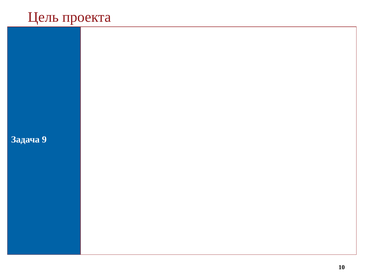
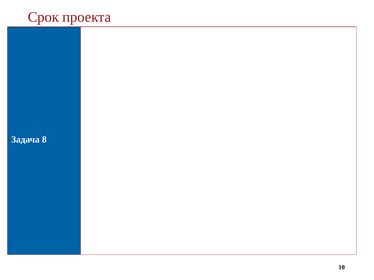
Цель: Цель -> Срок
9: 9 -> 8
